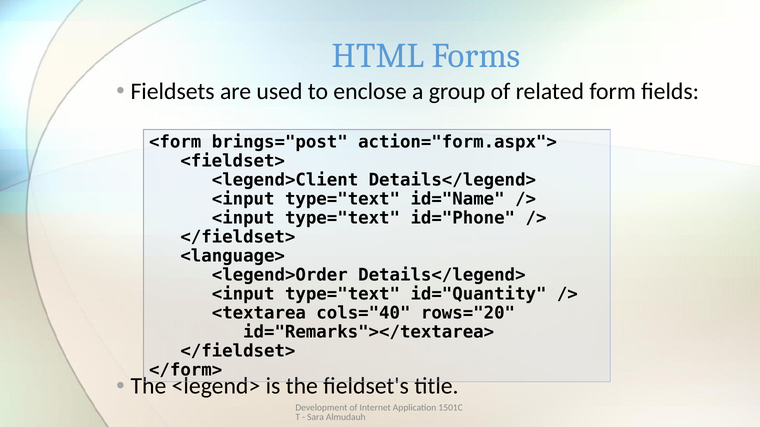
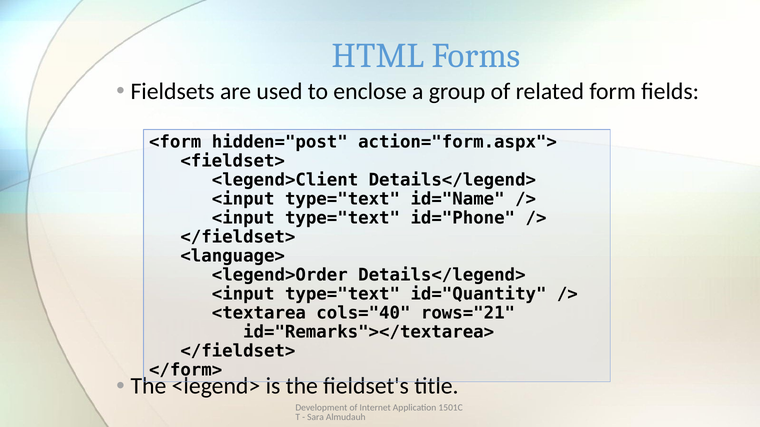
brings="post: brings="post -> hidden="post
rows="20: rows="20 -> rows="21
